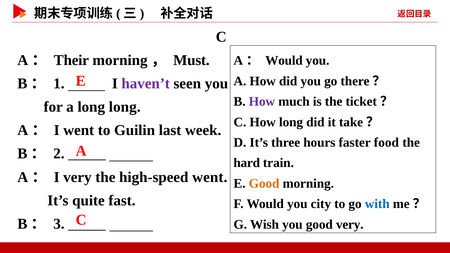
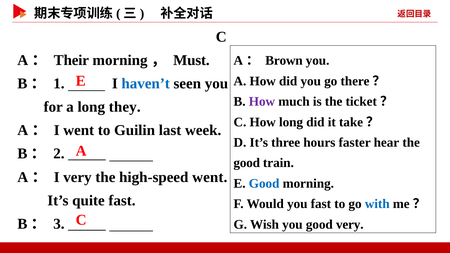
Would at (284, 61): Would -> Brown
haven’t colour: purple -> blue
long long: long -> they
food: food -> hear
hard at (247, 163): hard -> good
Good at (264, 184) colour: orange -> blue
you city: city -> fast
